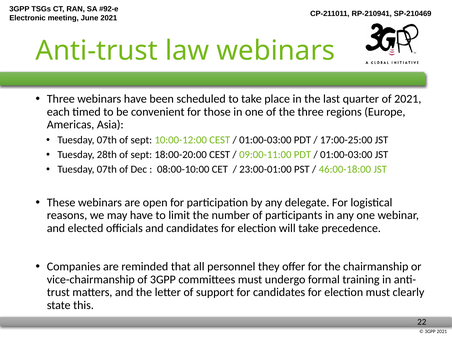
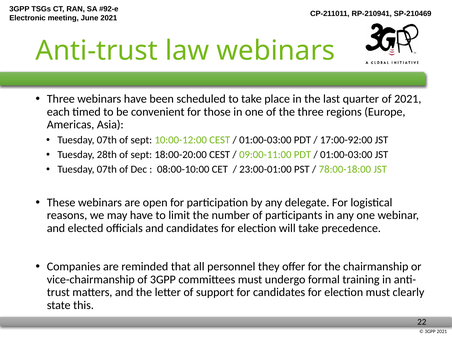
17:00-25:00: 17:00-25:00 -> 17:00-92:00
46:00-18:00: 46:00-18:00 -> 78:00-18:00
